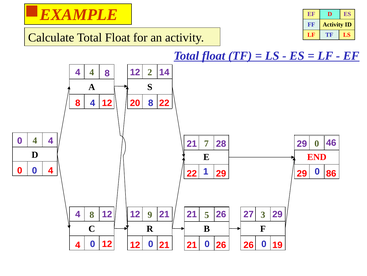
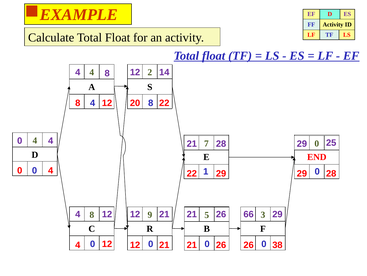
46: 46 -> 25
29 86: 86 -> 28
27: 27 -> 66
19: 19 -> 38
